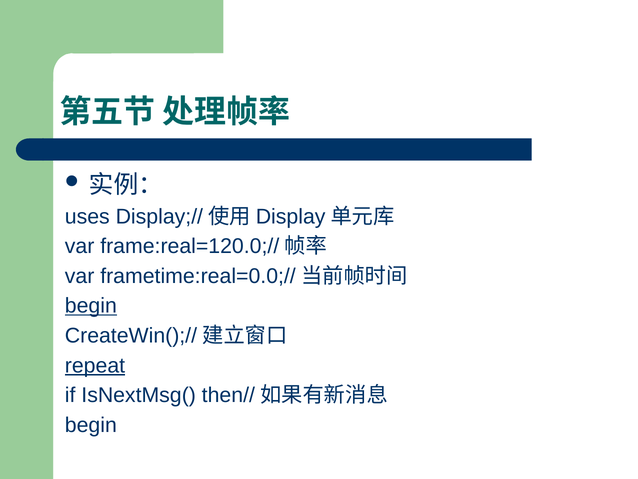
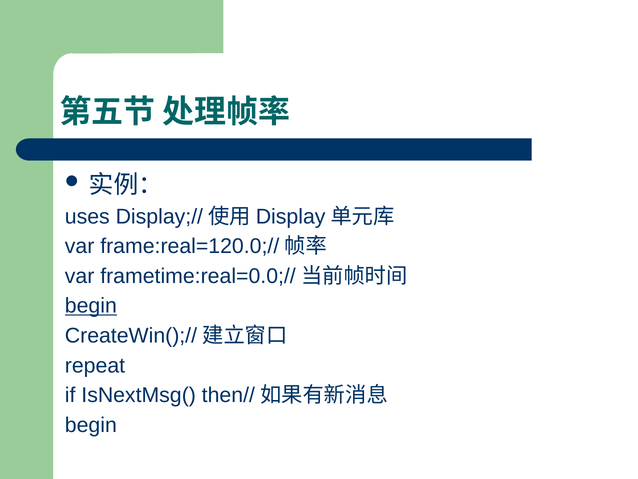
repeat underline: present -> none
